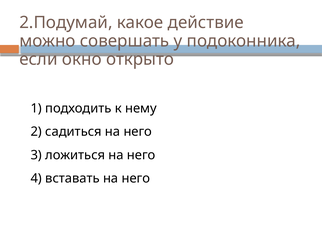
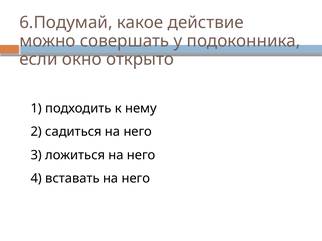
2.Подумай: 2.Подумай -> 6.Подумай
